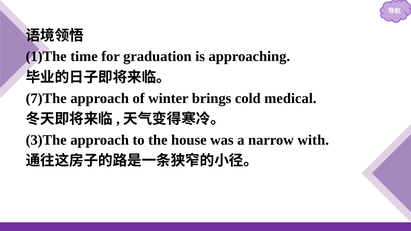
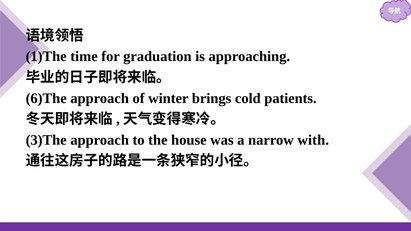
7)The: 7)The -> 6)The
medical: medical -> patients
